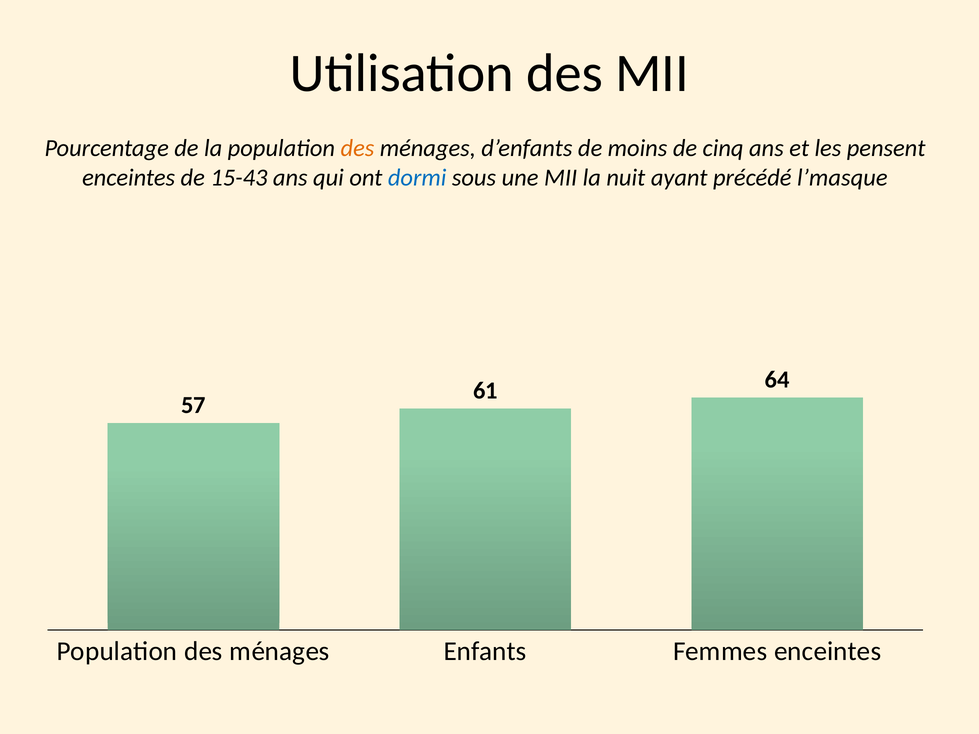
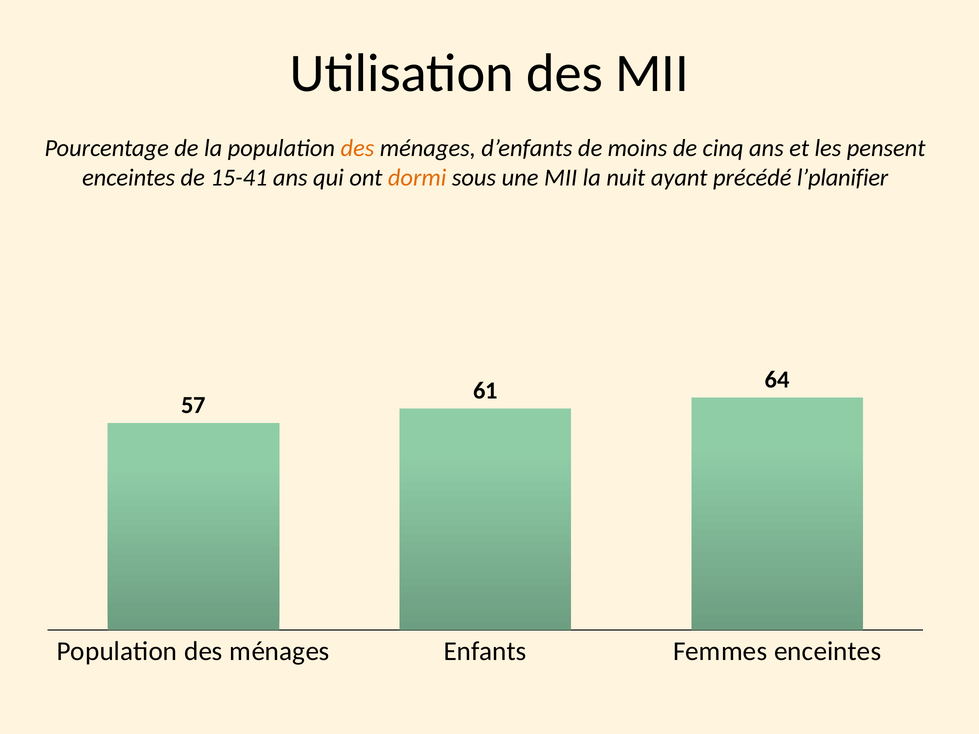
15-43: 15-43 -> 15-41
dormi colour: blue -> orange
l’masque: l’masque -> l’planifier
